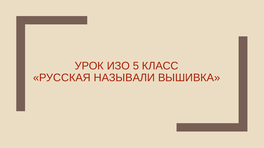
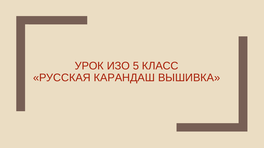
НАЗЫВАЛИ: НАЗЫВАЛИ -> КАРАНДАШ
